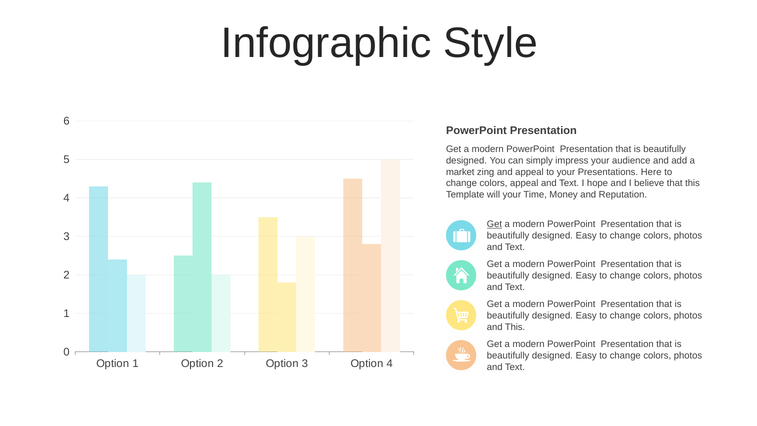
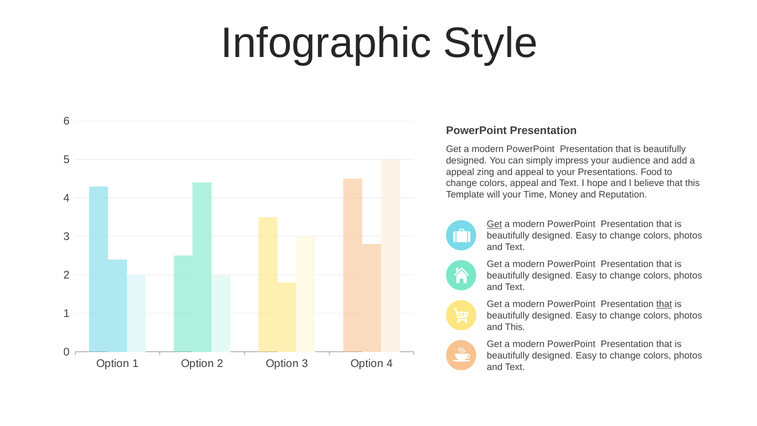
market at (460, 172): market -> appeal
Here: Here -> Food
that at (664, 304) underline: none -> present
